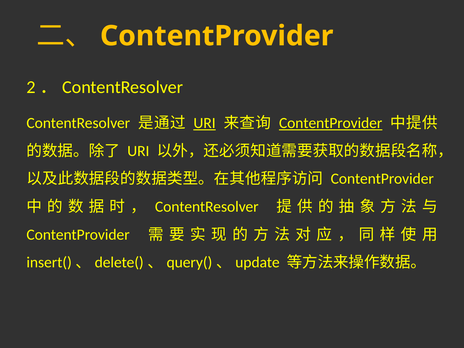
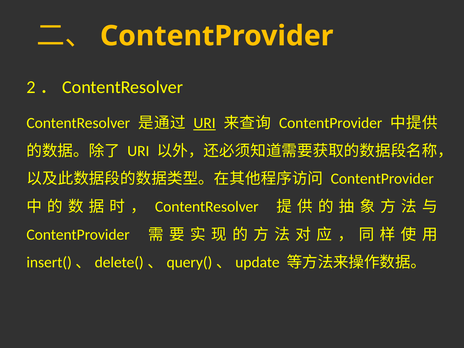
ContentProvider at (331, 123) underline: present -> none
